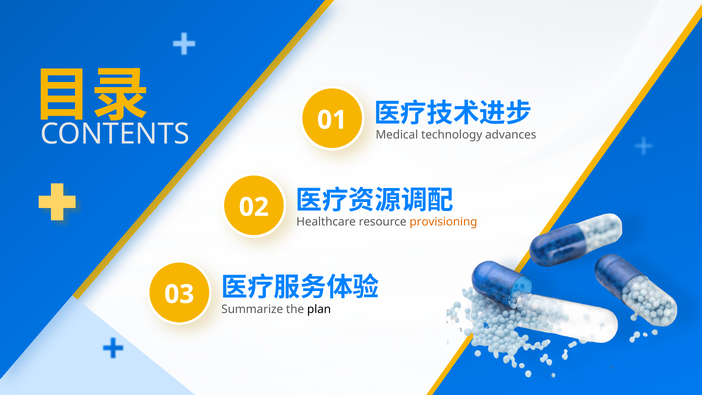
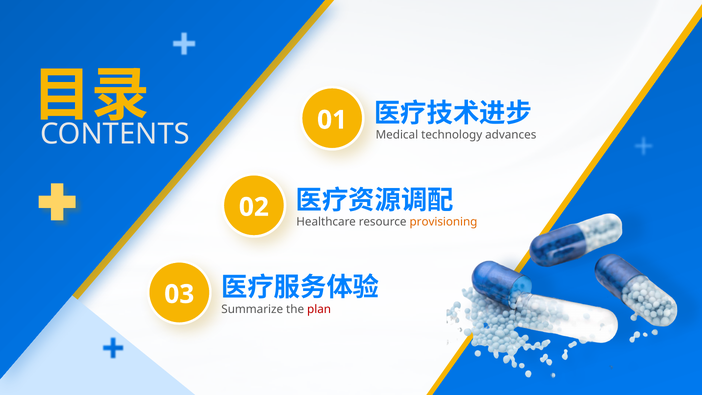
plan colour: black -> red
